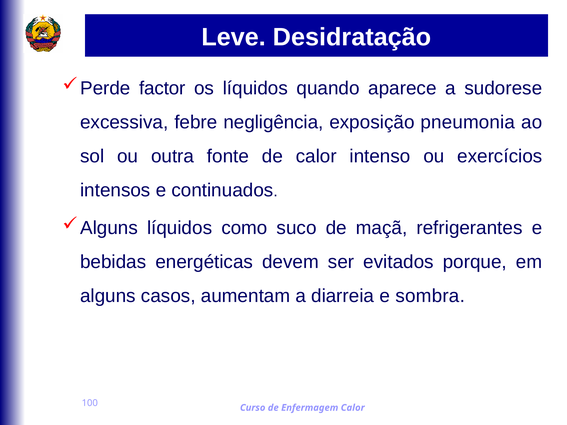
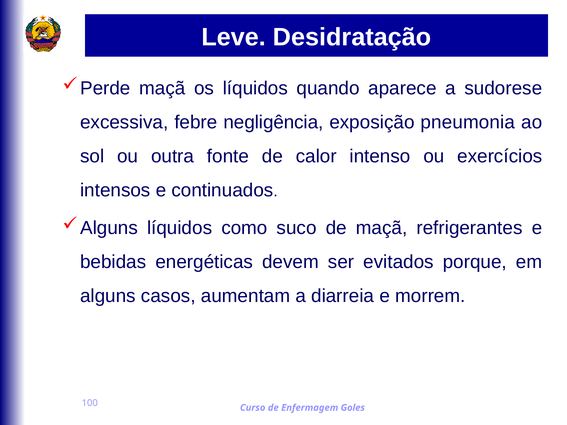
factor at (162, 88): factor -> maçã
sombra: sombra -> morrem
Enfermagem Calor: Calor -> Goles
